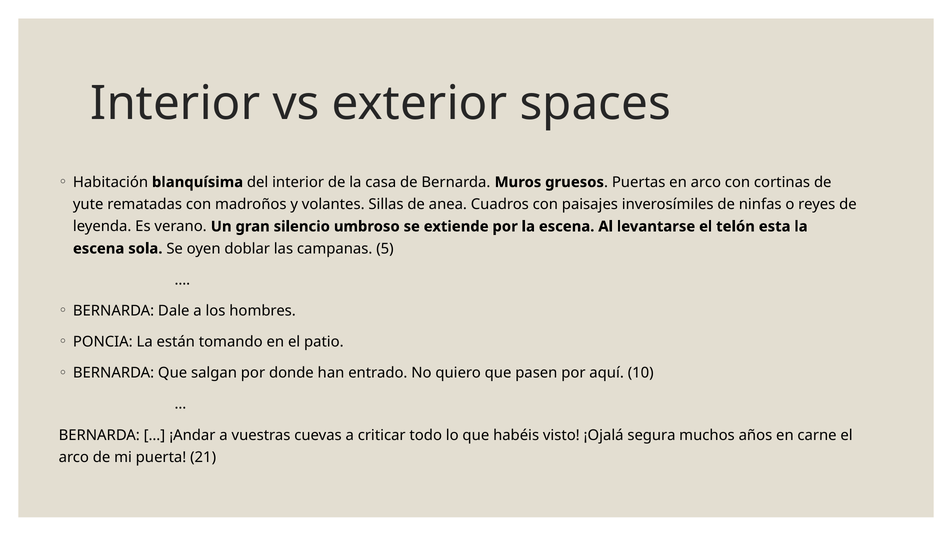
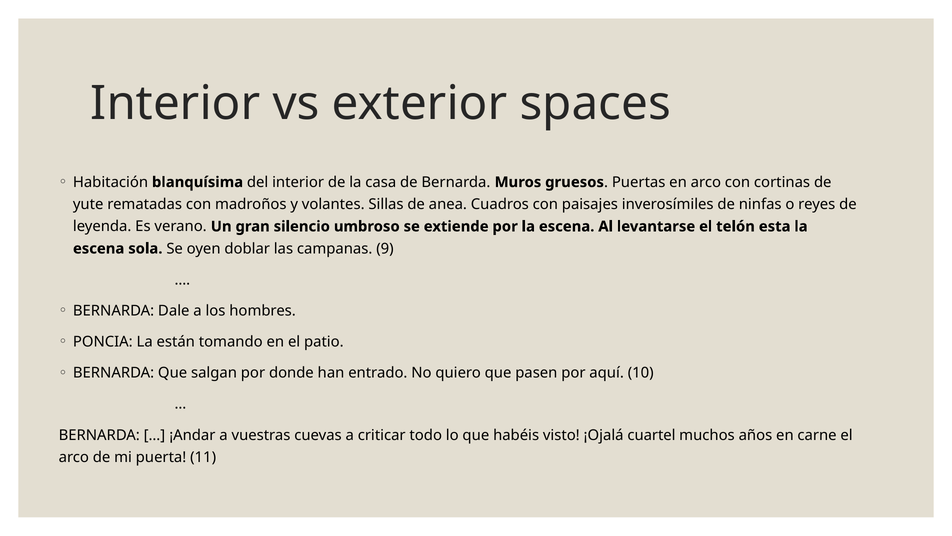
5: 5 -> 9
segura: segura -> cuartel
21: 21 -> 11
